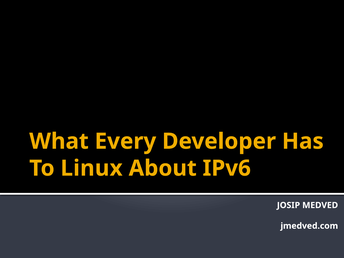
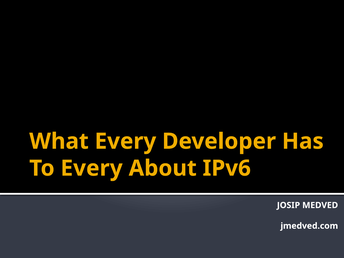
To Linux: Linux -> Every
